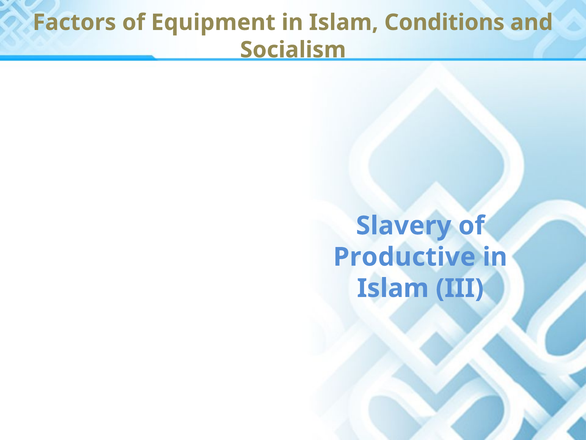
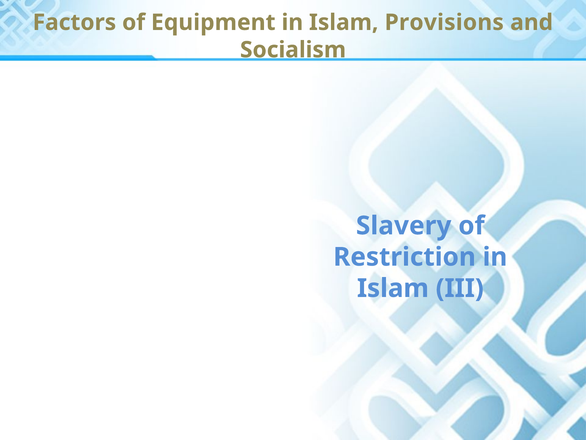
Conditions: Conditions -> Provisions
Productive: Productive -> Restriction
